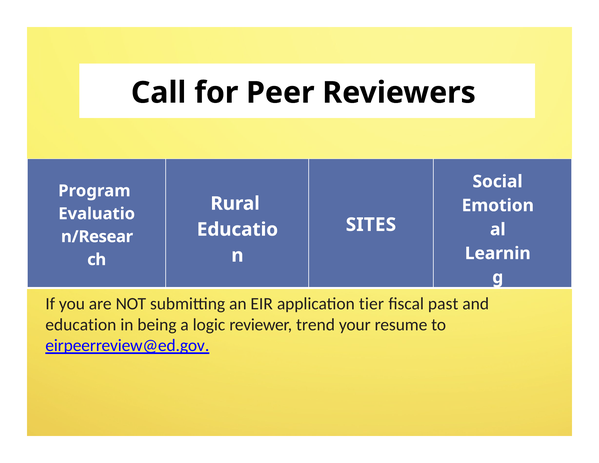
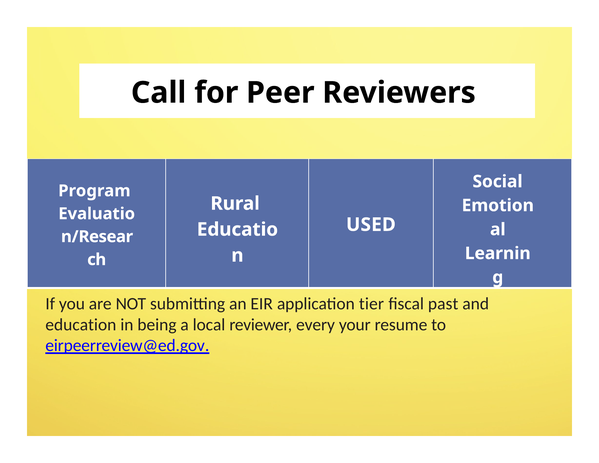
SITES: SITES -> USED
logic: logic -> local
trend: trend -> every
